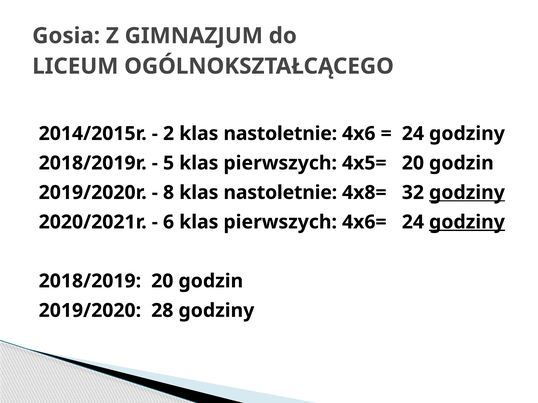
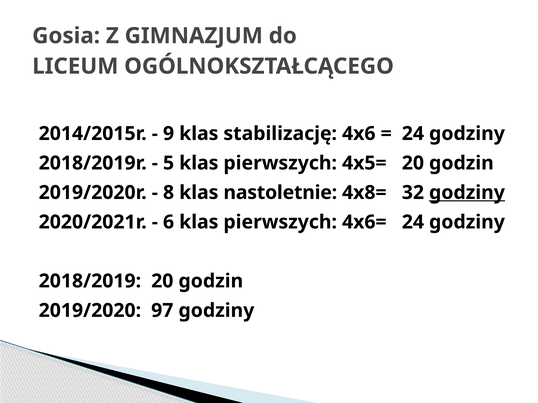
2: 2 -> 9
nastoletnie at (280, 134): nastoletnie -> stabilizację
godziny at (467, 222) underline: present -> none
28: 28 -> 97
